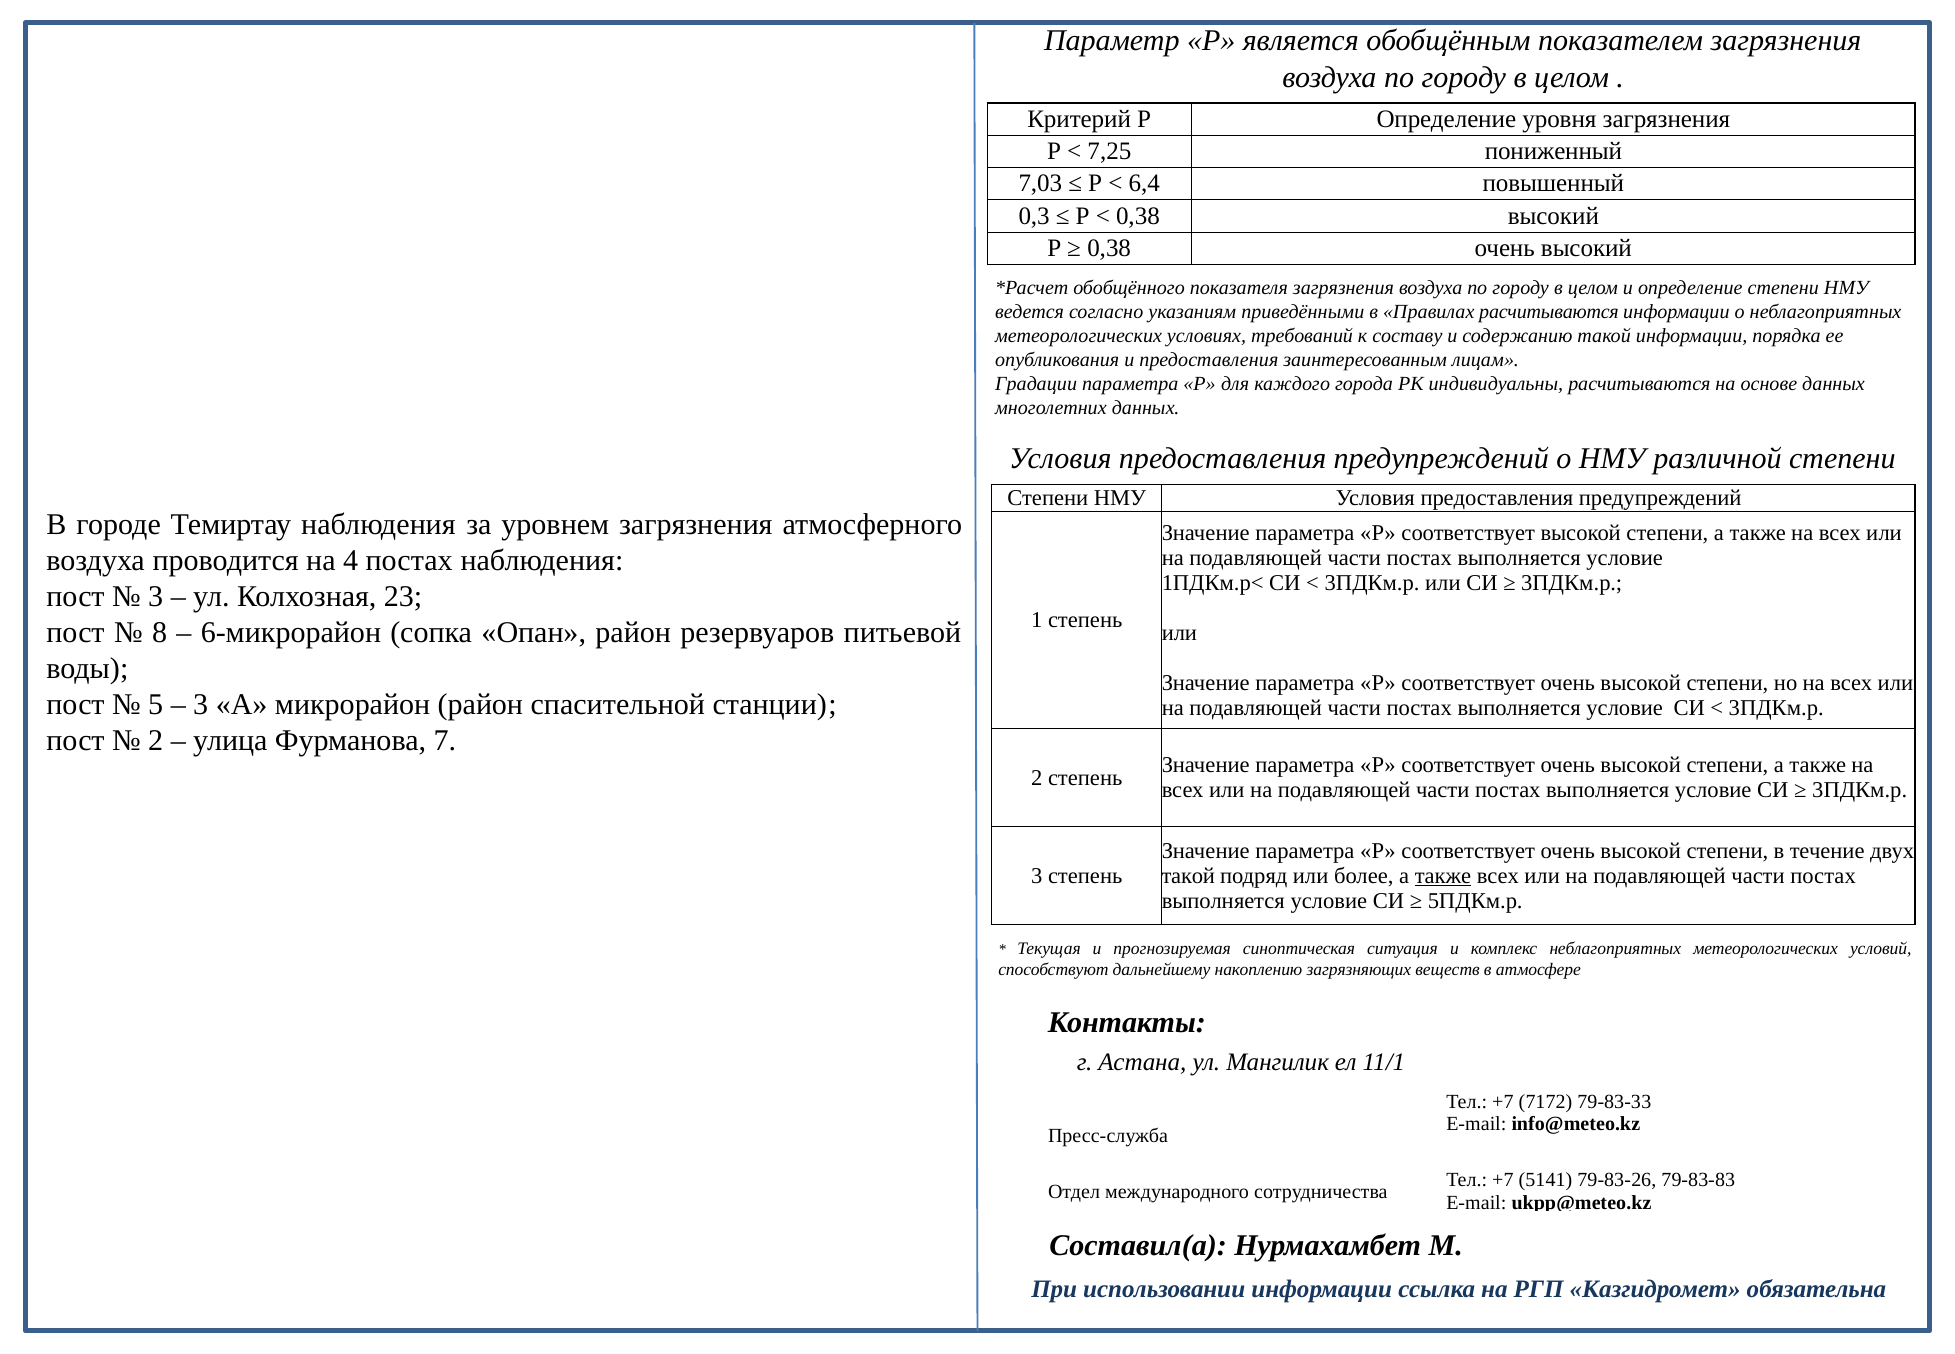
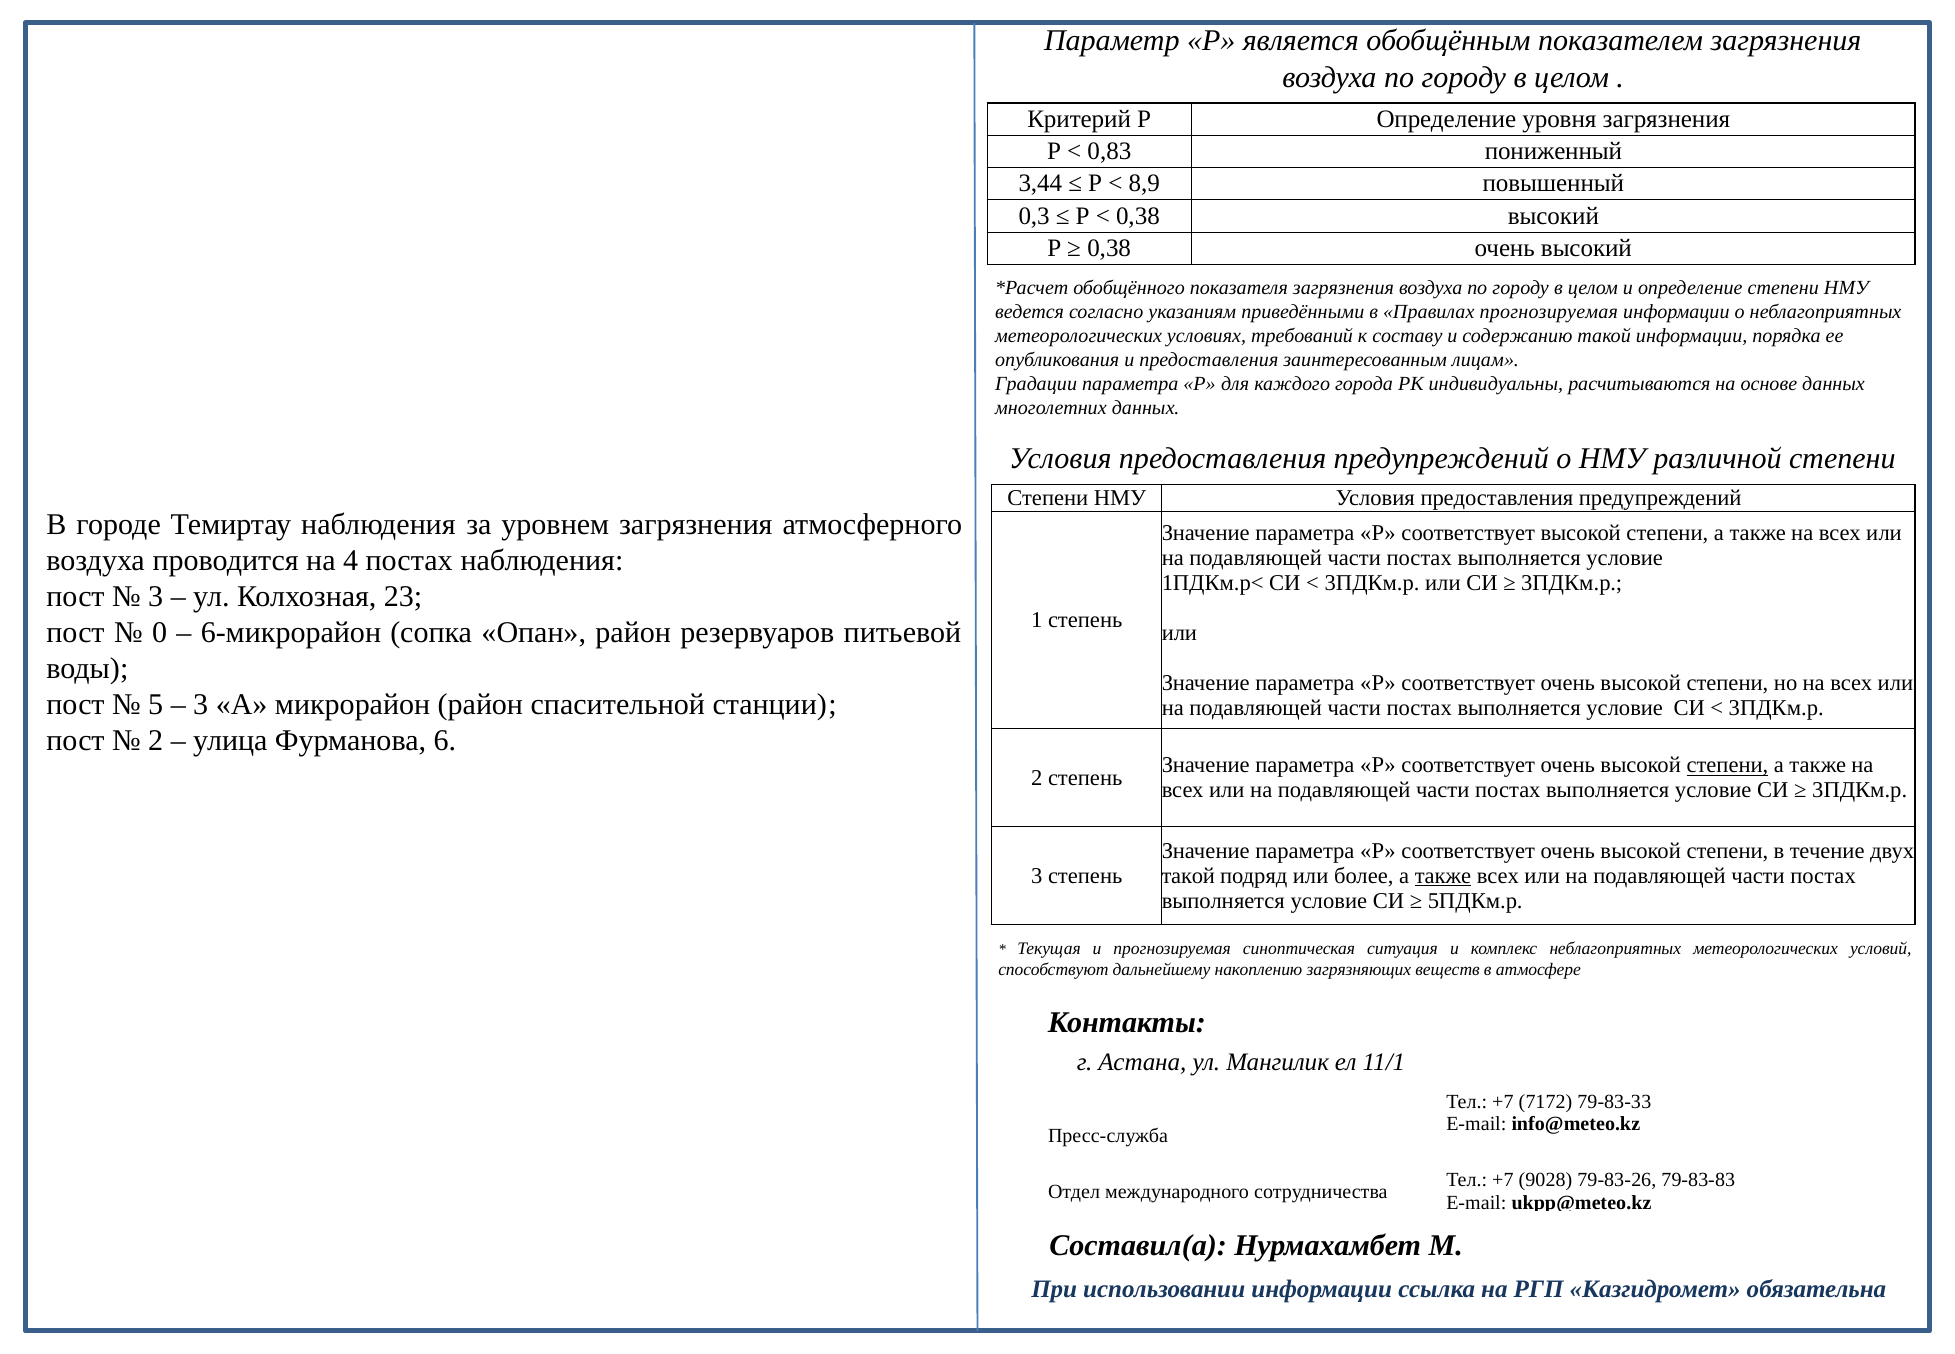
7,25: 7,25 -> 0,83
7,03: 7,03 -> 3,44
6,4: 6,4 -> 8,9
Правилах расчитываются: расчитываются -> прогнозируемая
8: 8 -> 0
7: 7 -> 6
степени at (1727, 765) underline: none -> present
5141: 5141 -> 9028
